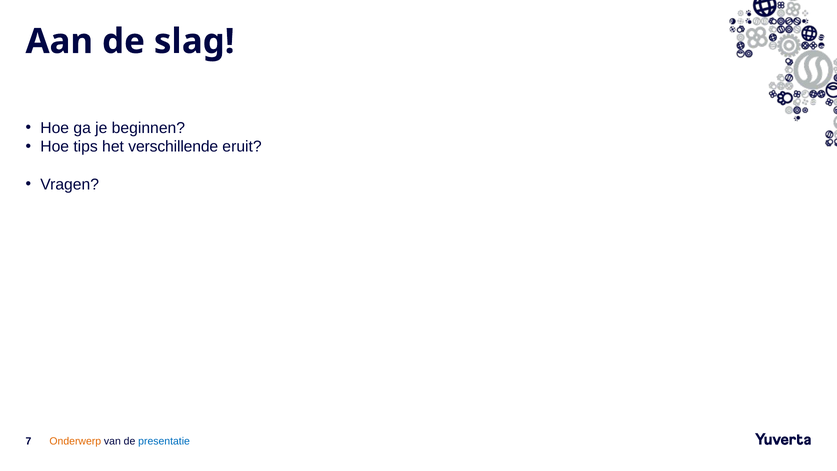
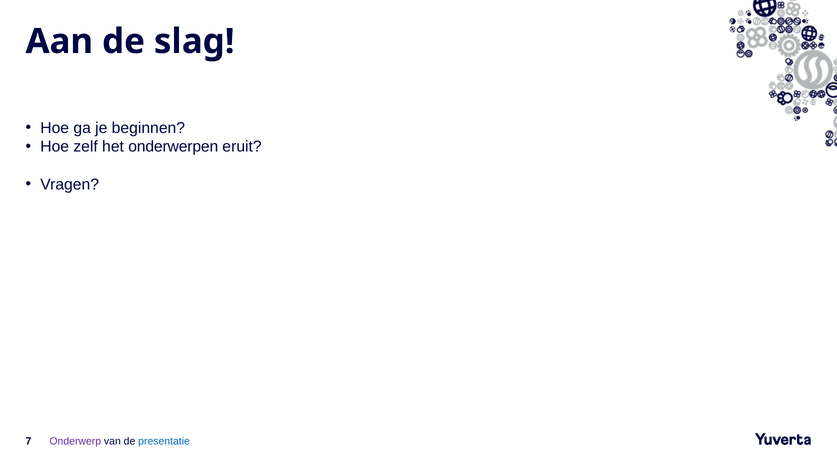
tips: tips -> zelf
verschillende: verschillende -> onderwerpen
Onderwerp colour: orange -> purple
